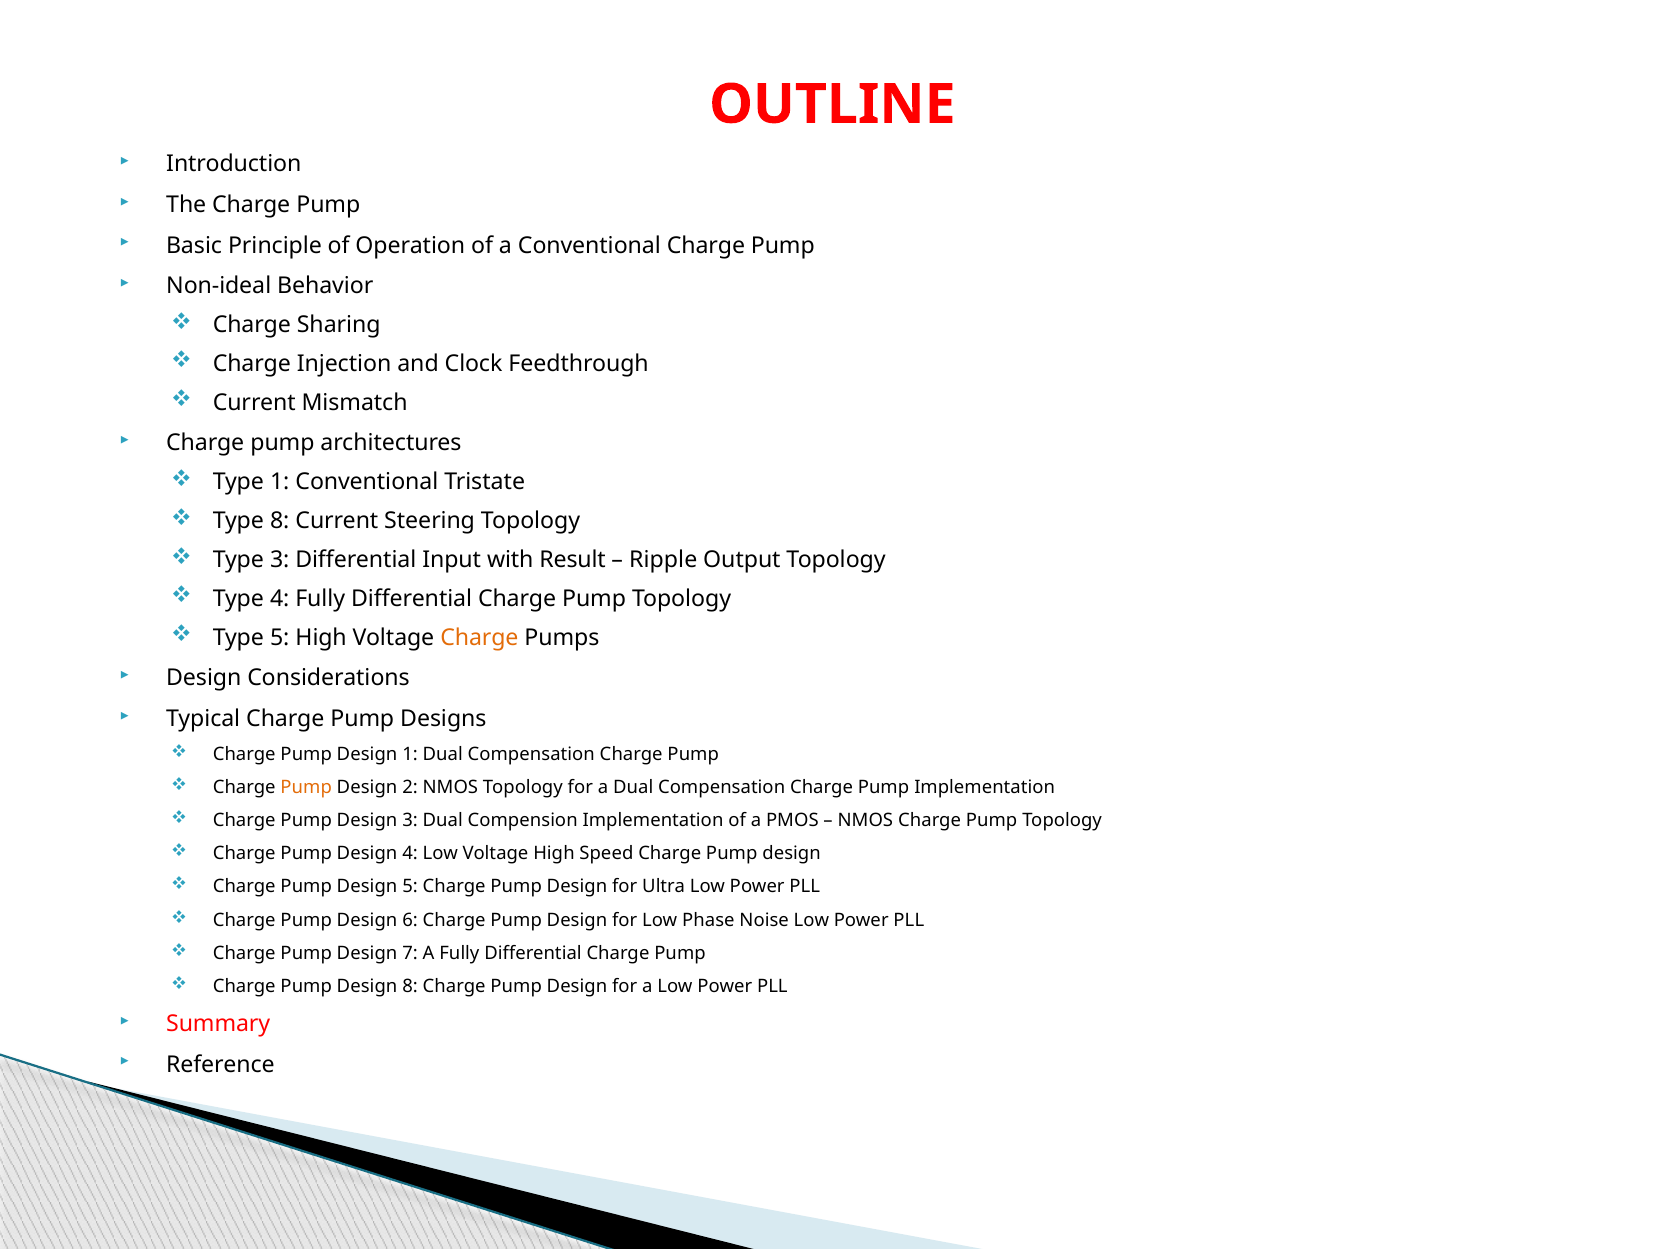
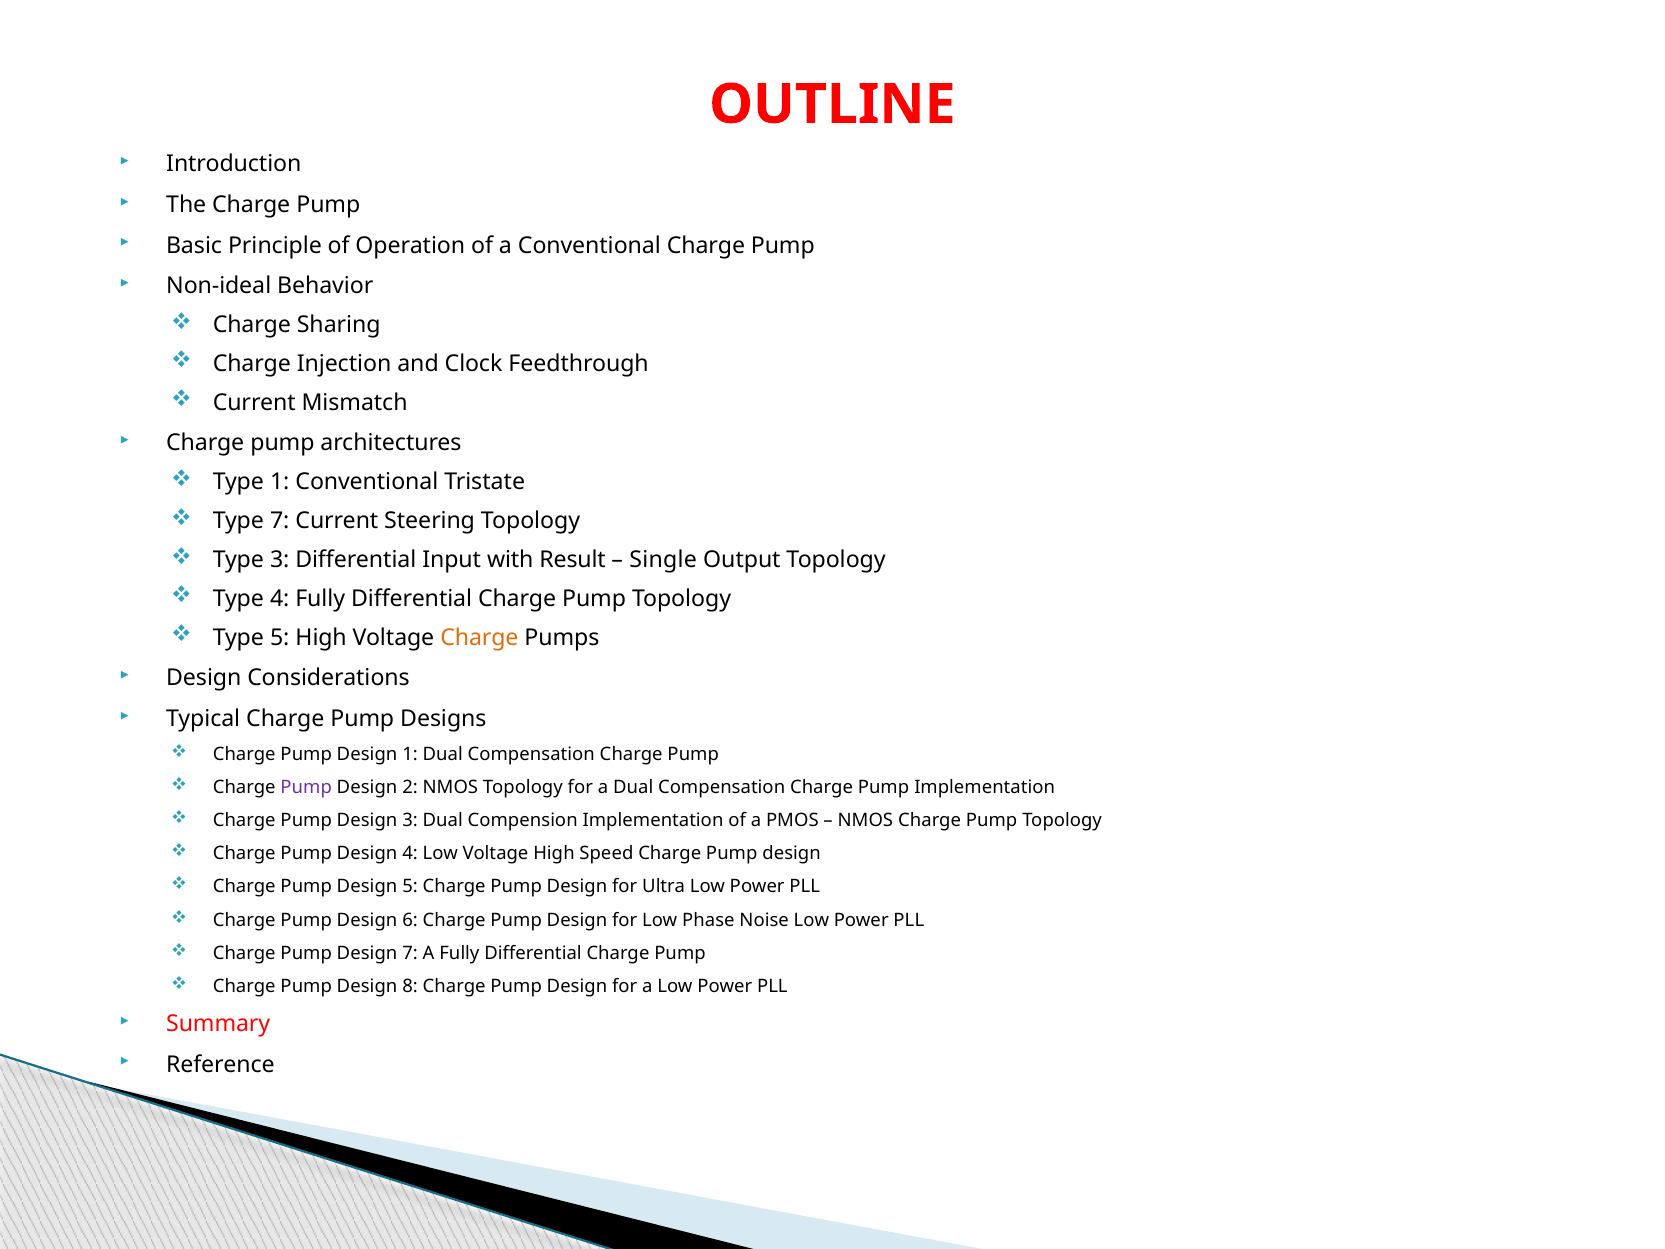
Type 8: 8 -> 7
Ripple: Ripple -> Single
Pump at (306, 788) colour: orange -> purple
